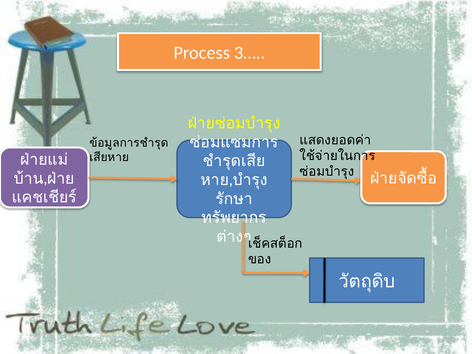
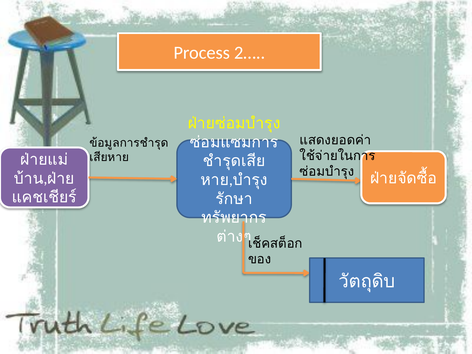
3…: 3… -> 2…
